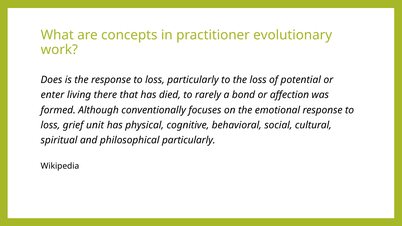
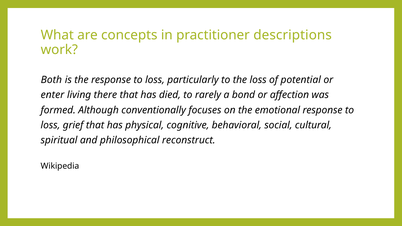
evolutionary: evolutionary -> descriptions
Does: Does -> Both
grief unit: unit -> that
philosophical particularly: particularly -> reconstruct
